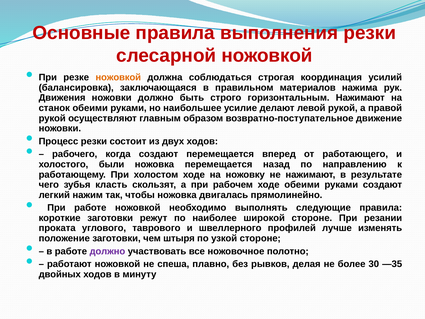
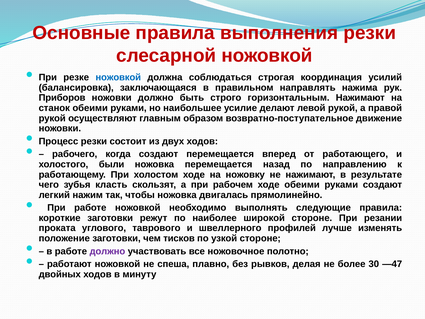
ножовкой at (118, 77) colour: orange -> blue
материалов: материалов -> направлять
Движения: Движения -> Приборов
штыря: штыря -> тисков
—35: —35 -> —47
